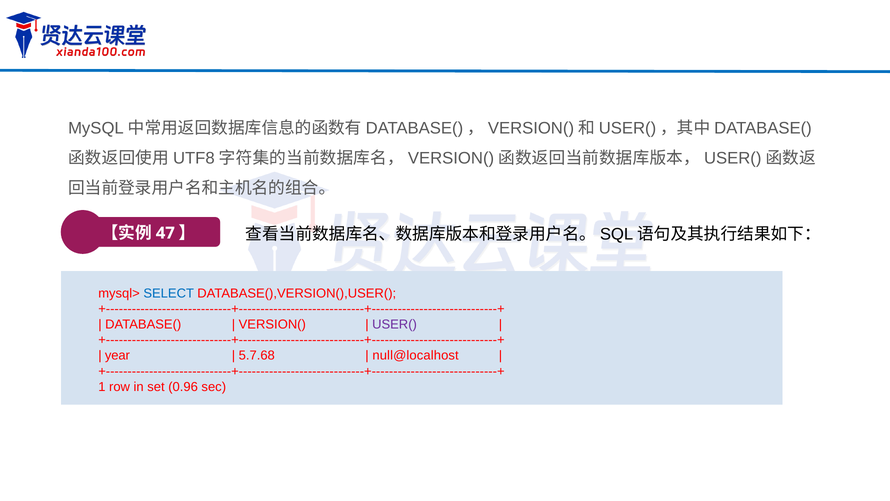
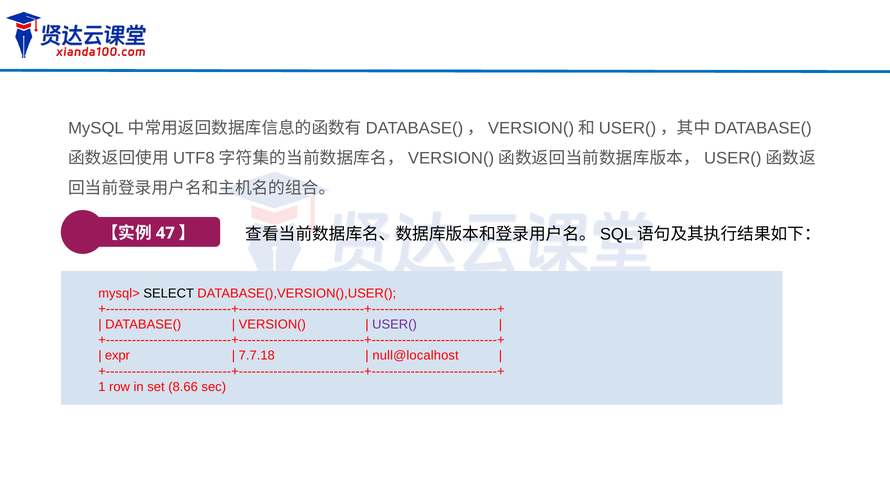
SELECT colour: blue -> black
year: year -> expr
5.7.68: 5.7.68 -> 7.7.18
0.96: 0.96 -> 8.66
